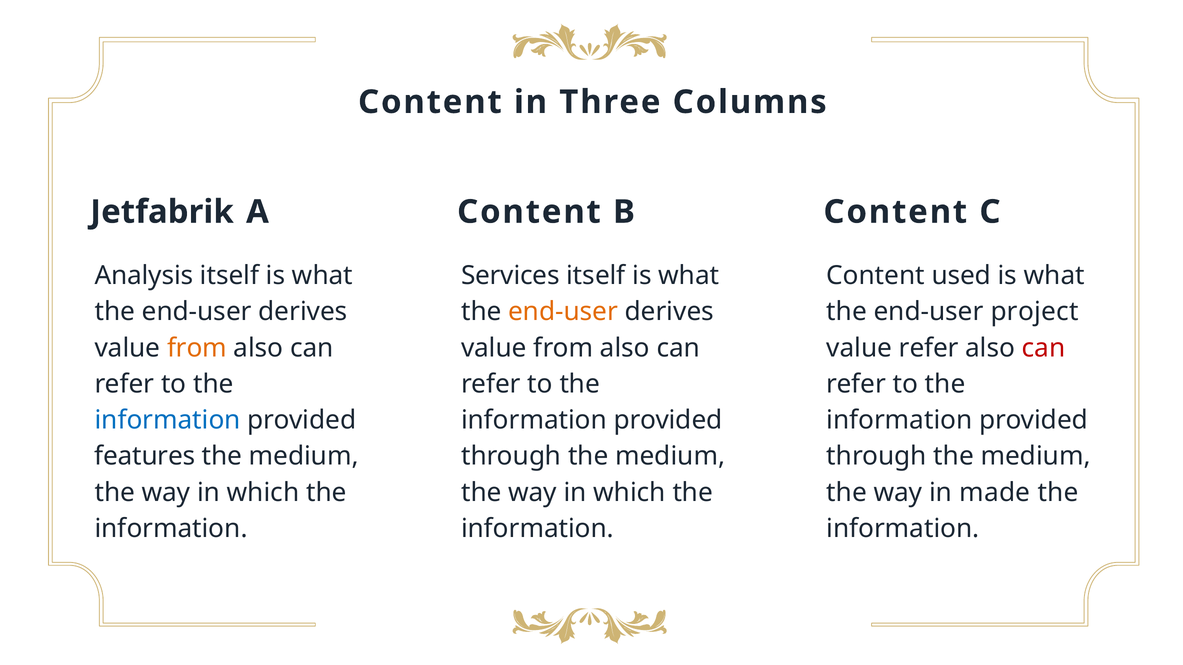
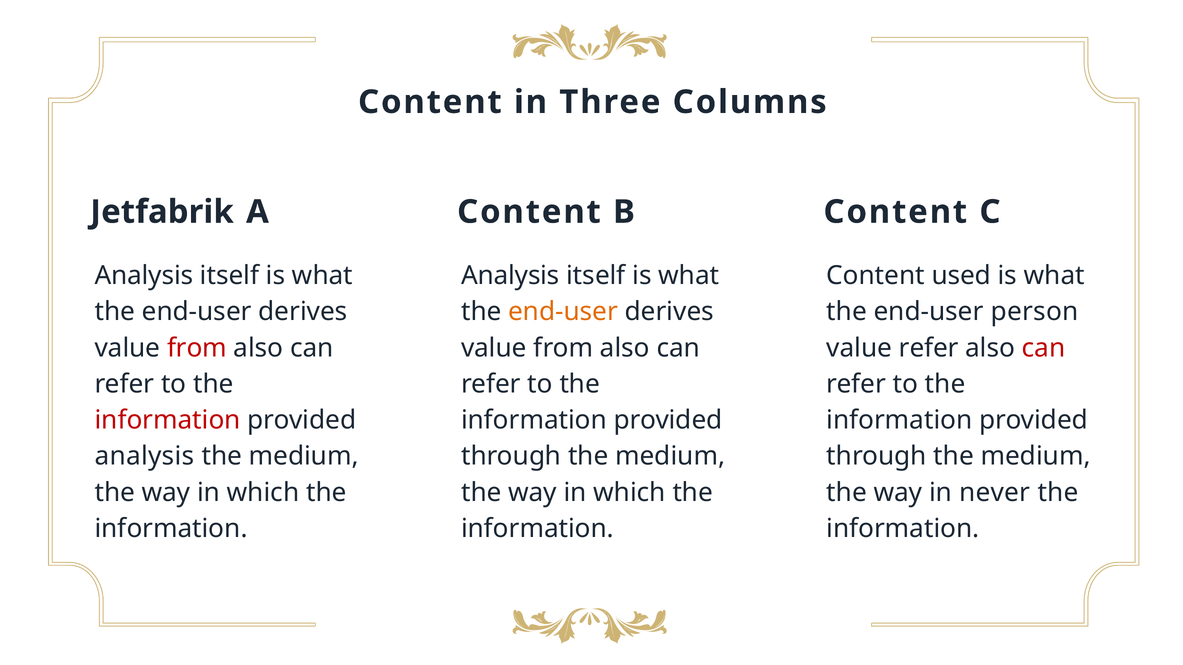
Services at (510, 276): Services -> Analysis
project: project -> person
from at (197, 348) colour: orange -> red
information at (168, 420) colour: blue -> red
features at (145, 457): features -> analysis
made: made -> never
